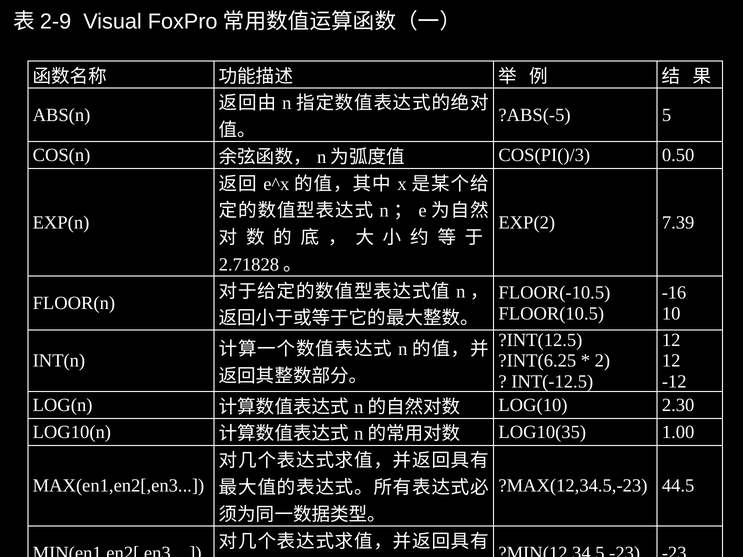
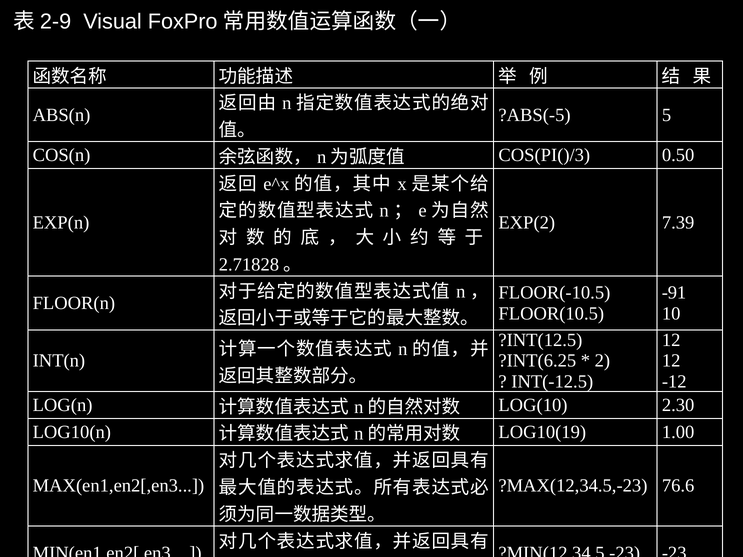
-16: -16 -> -91
LOG10(35: LOG10(35 -> LOG10(19
44.5: 44.5 -> 76.6
